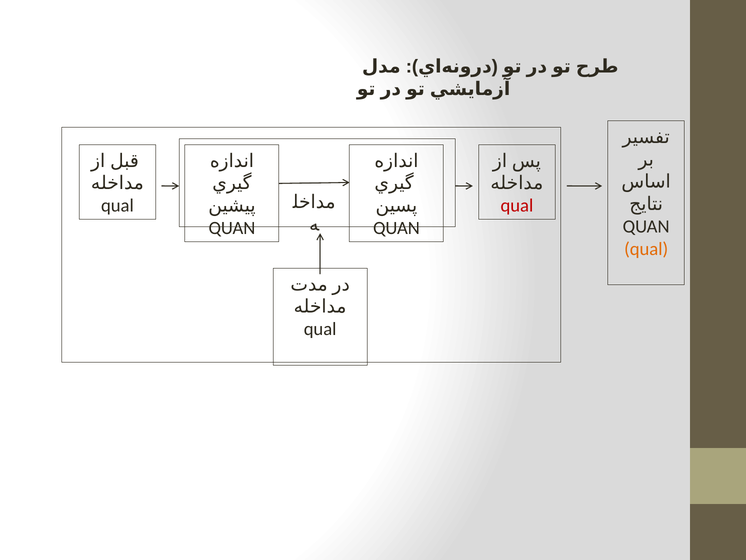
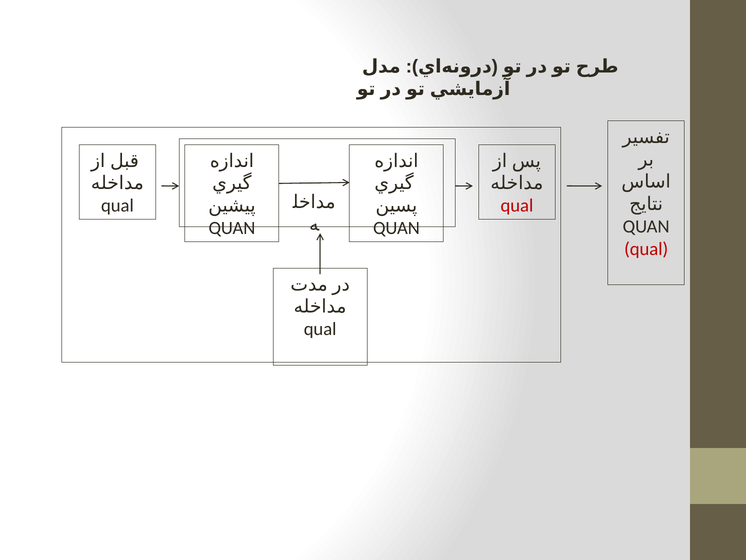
qual at (646, 249) colour: orange -> red
